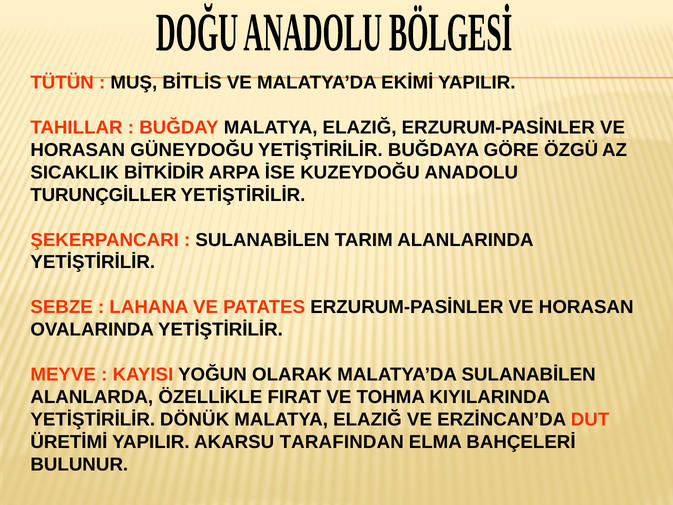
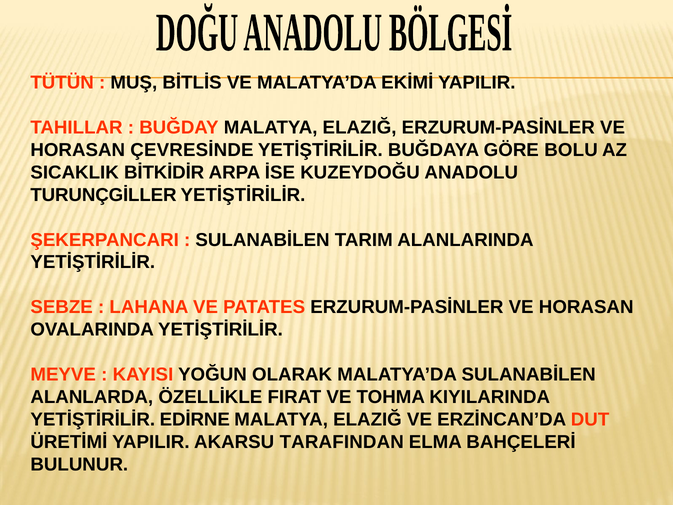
GÜNEYDOĞU: GÜNEYDOĞU -> ÇEVRESİNDE
ÖZGÜ: ÖZGÜ -> BOLU
DÖNÜK: DÖNÜK -> EDİRNE
